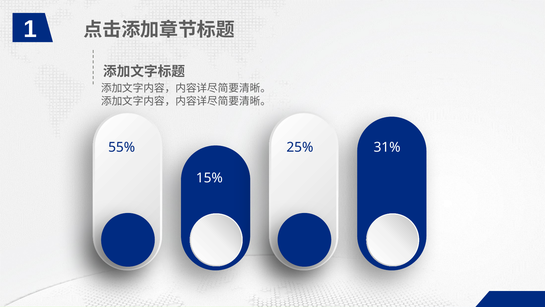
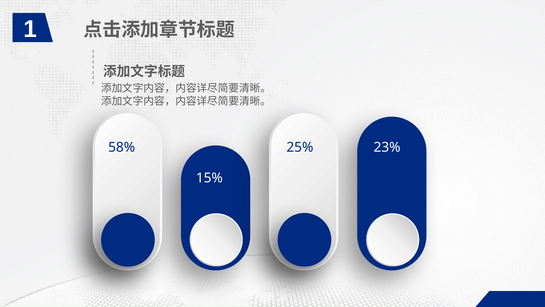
55%: 55% -> 58%
31%: 31% -> 23%
